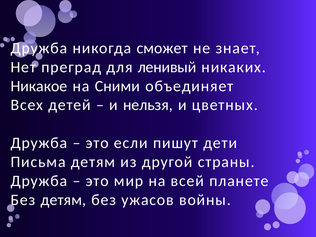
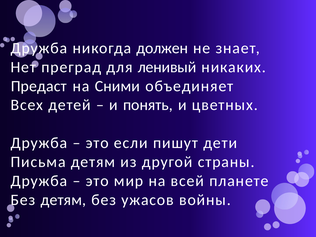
сможет: сможет -> должен
Никакое: Никакое -> Предаст
нельзя: нельзя -> понять
